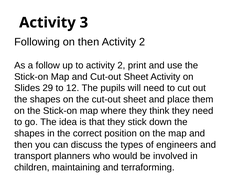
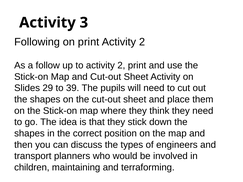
on then: then -> print
12: 12 -> 39
